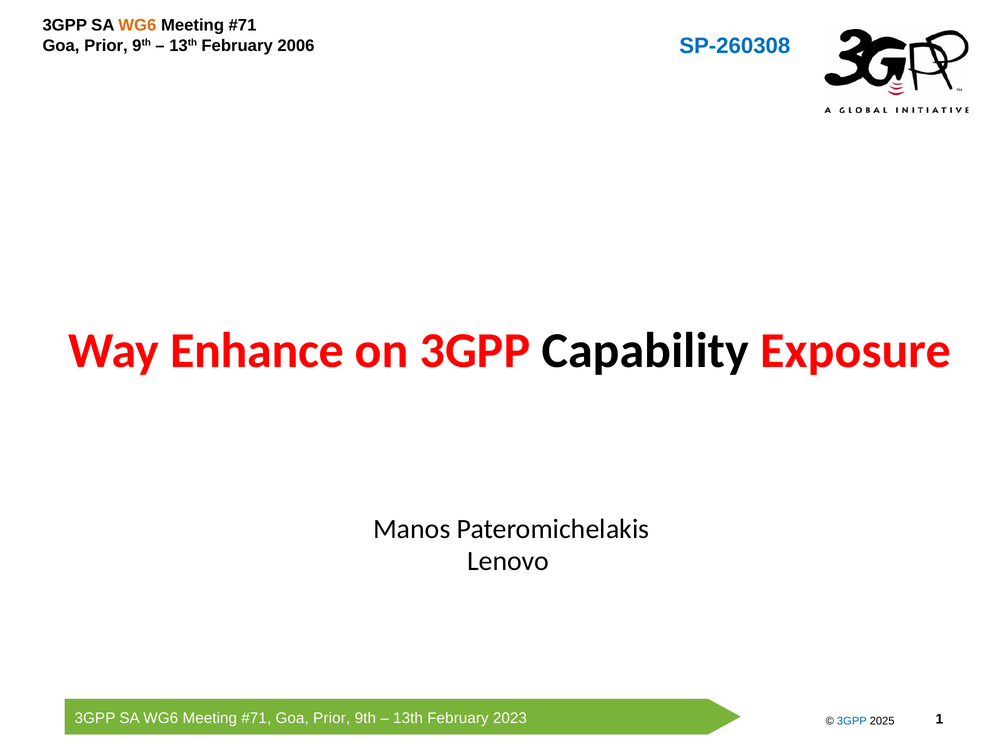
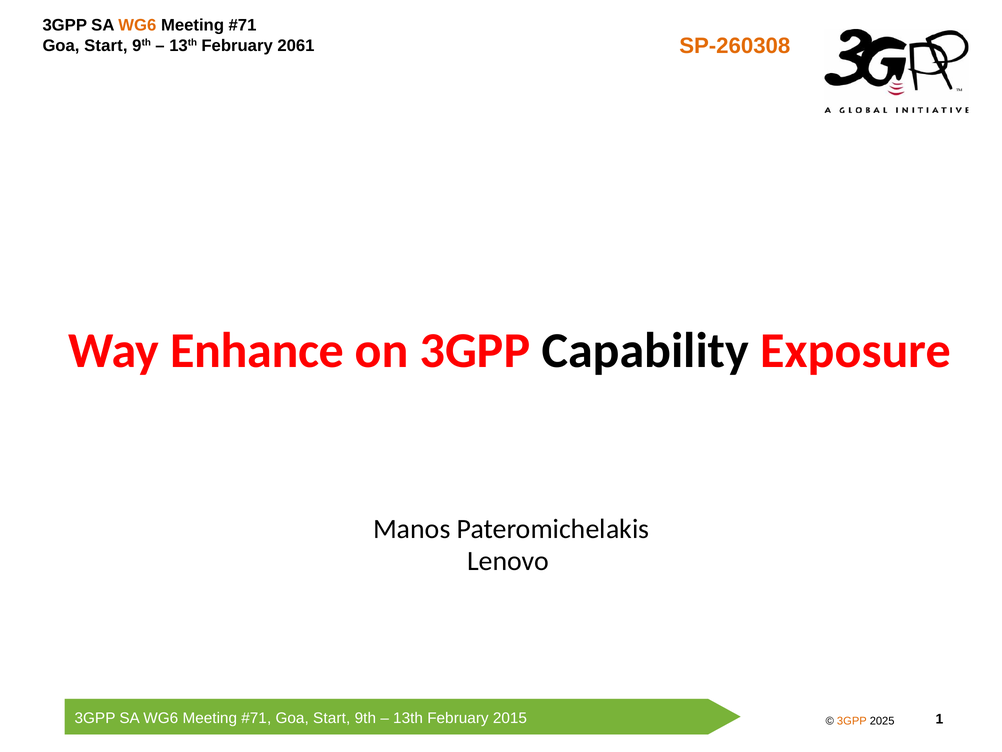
SP-260308 colour: blue -> orange
Prior at (106, 45): Prior -> Start
2006: 2006 -> 2061
Prior at (332, 718): Prior -> Start
2023: 2023 -> 2015
3GPP at (852, 721) colour: blue -> orange
